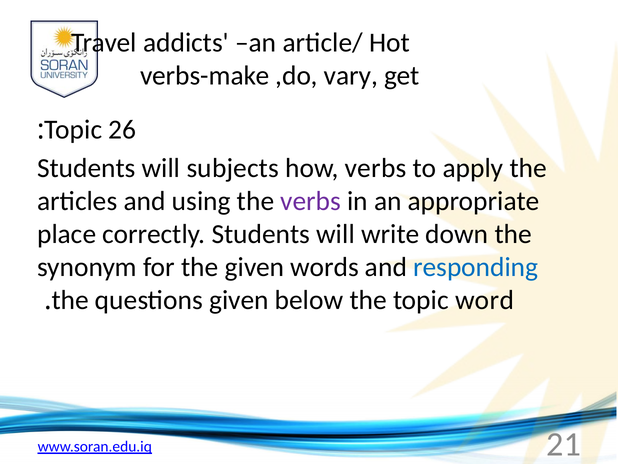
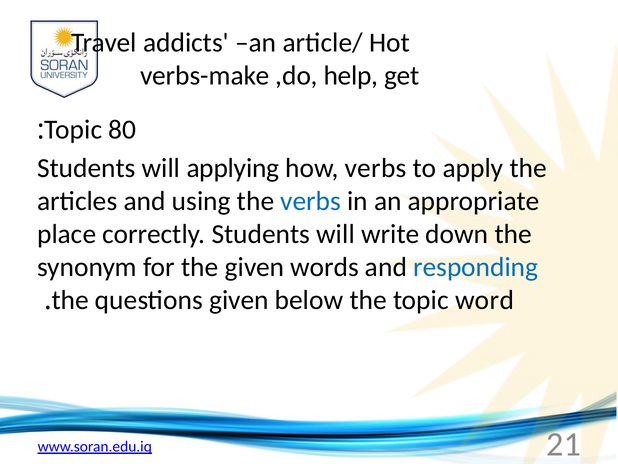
vary: vary -> help
26: 26 -> 80
subjects: subjects -> applying
verbs at (311, 201) colour: purple -> blue
